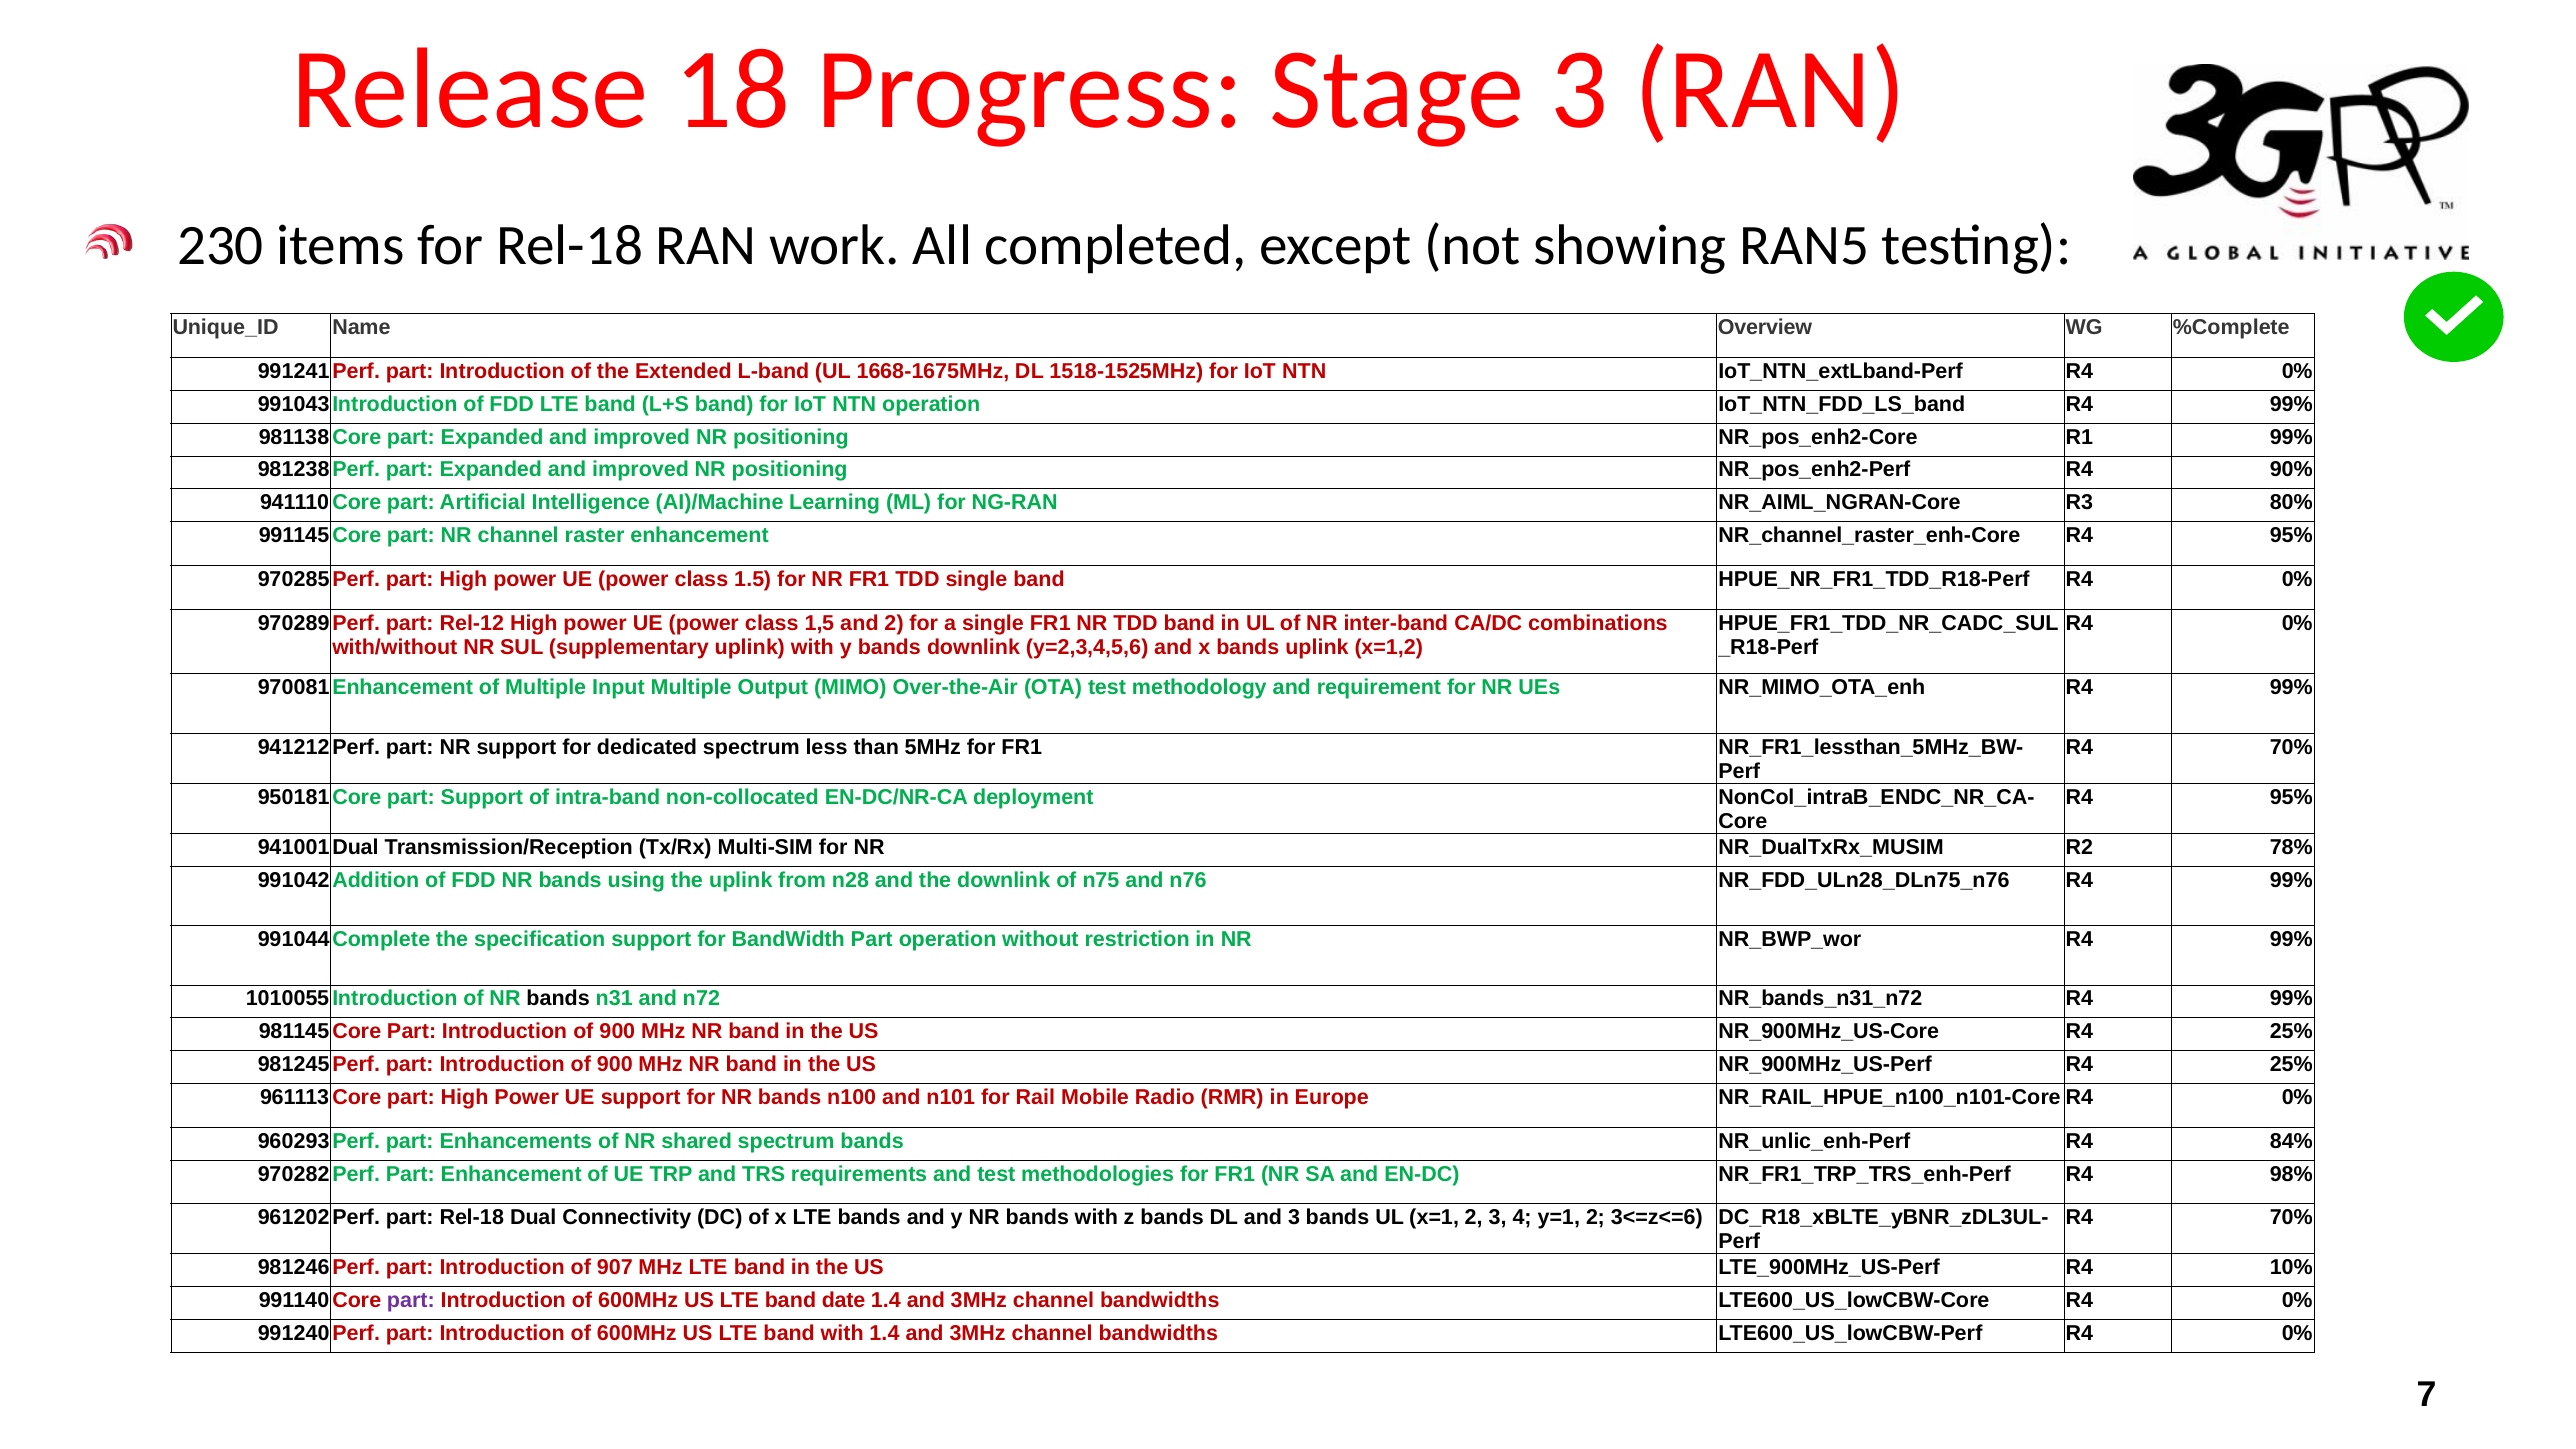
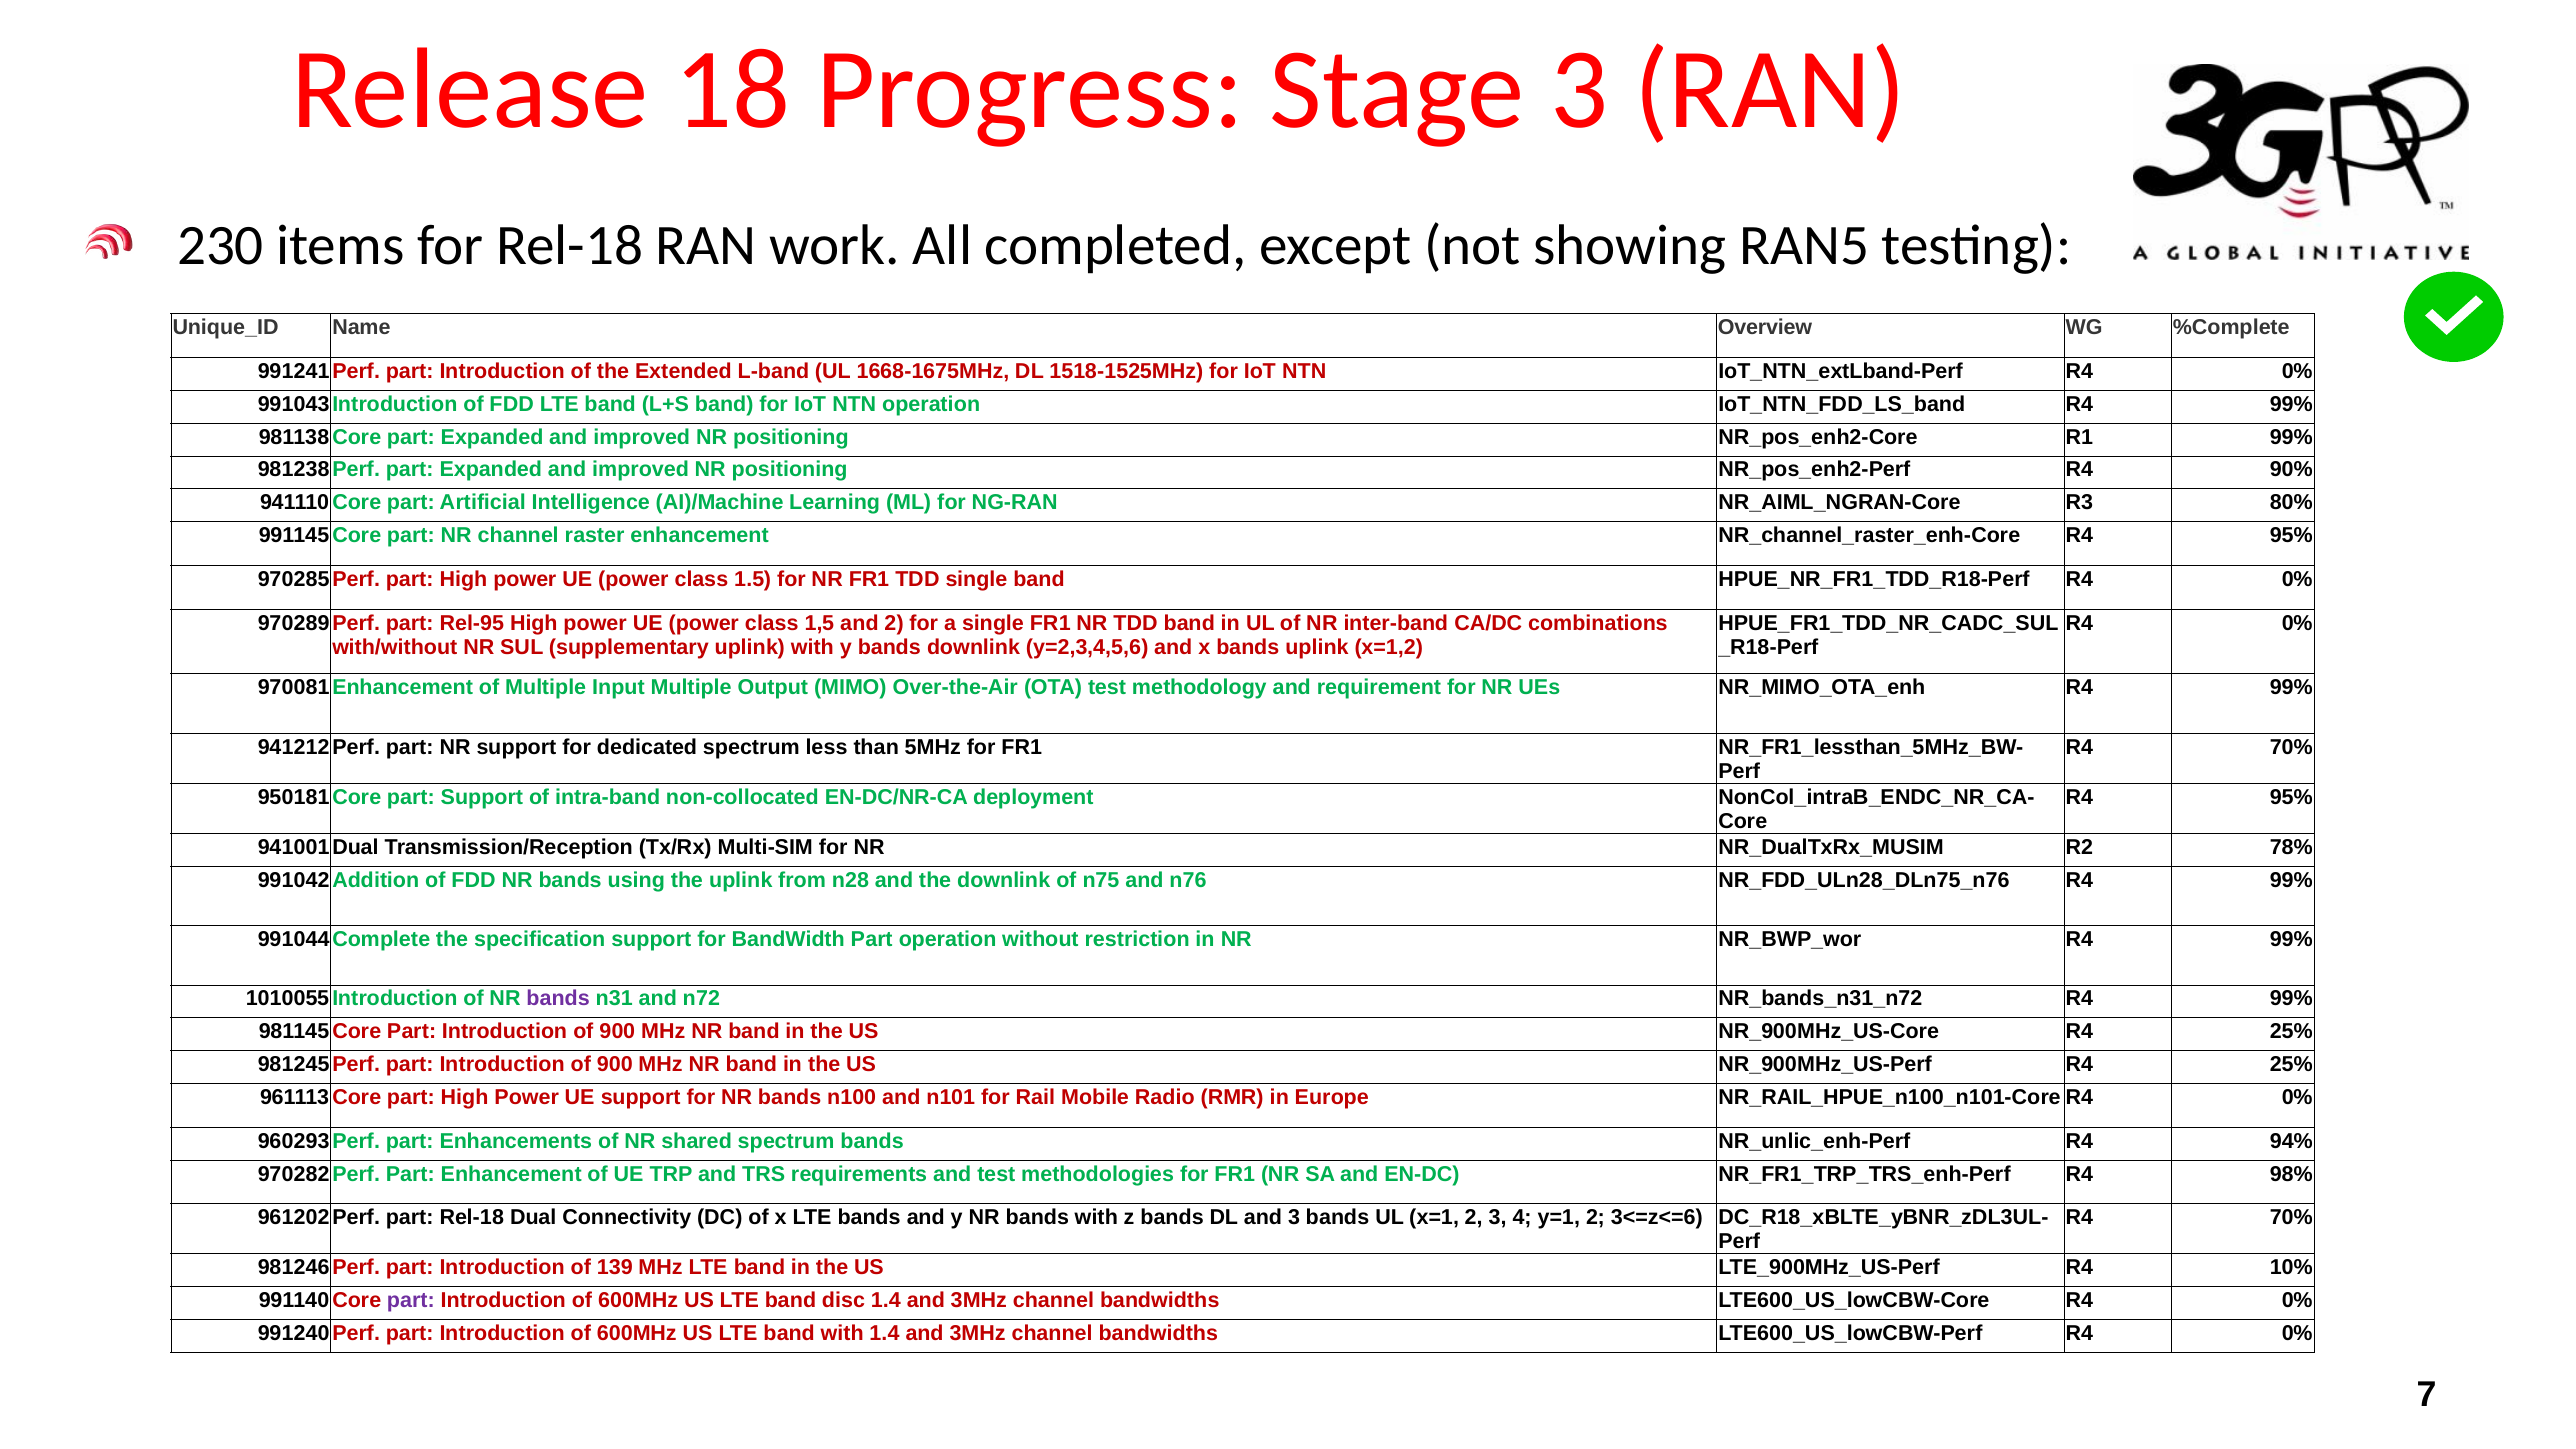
Rel-12: Rel-12 -> Rel-95
bands at (558, 999) colour: black -> purple
84%: 84% -> 94%
907: 907 -> 139
date: date -> disc
